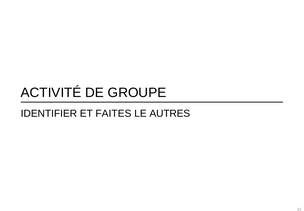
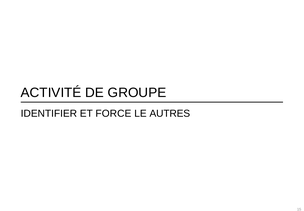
FAITES: FAITES -> FORCE
